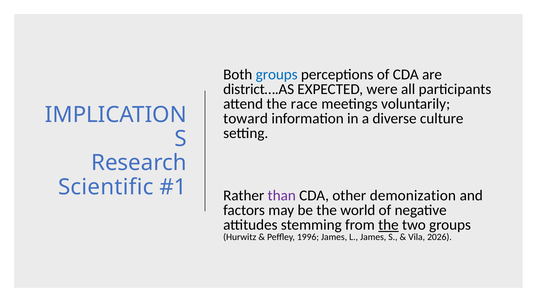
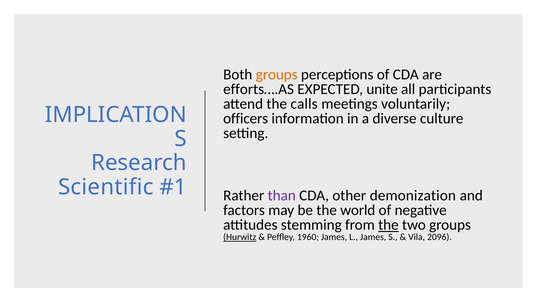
groups at (277, 74) colour: blue -> orange
district….AS: district….AS -> efforts….AS
were: were -> unite
race: race -> calls
toward: toward -> officers
Hurwitz underline: none -> present
1996: 1996 -> 1960
2026: 2026 -> 2096
